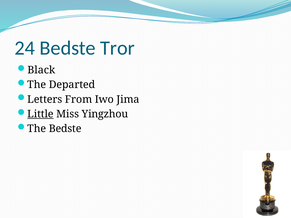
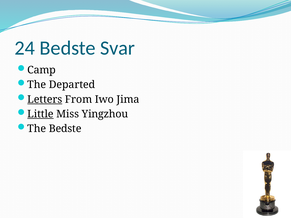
Tror: Tror -> Svar
Black: Black -> Camp
Letters underline: none -> present
